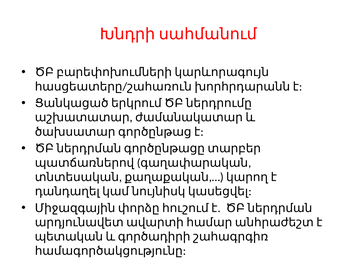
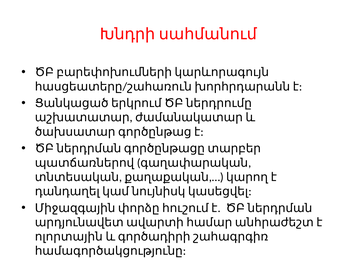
պետական: պետական -> ոլորտային
